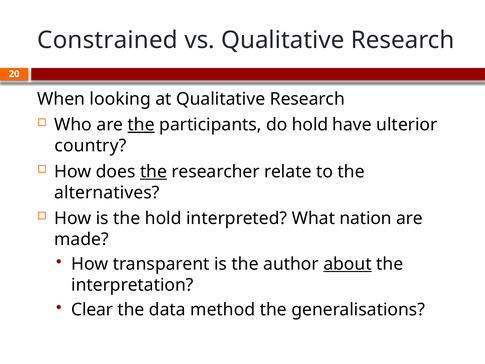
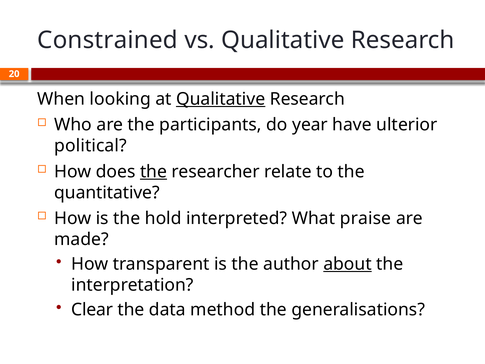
Qualitative at (221, 99) underline: none -> present
the at (141, 125) underline: present -> none
do hold: hold -> year
country: country -> political
alternatives: alternatives -> quantitative
nation: nation -> praise
